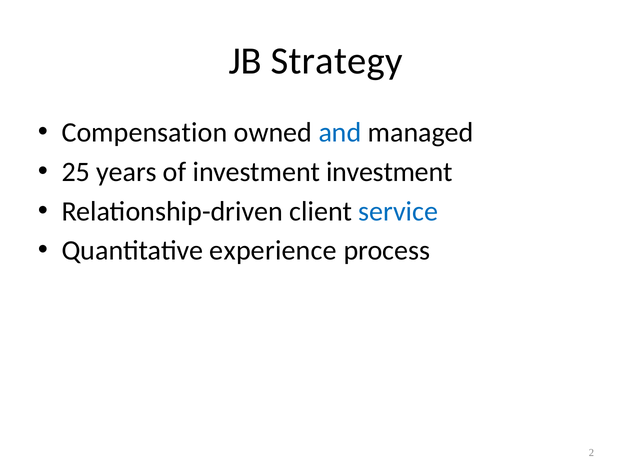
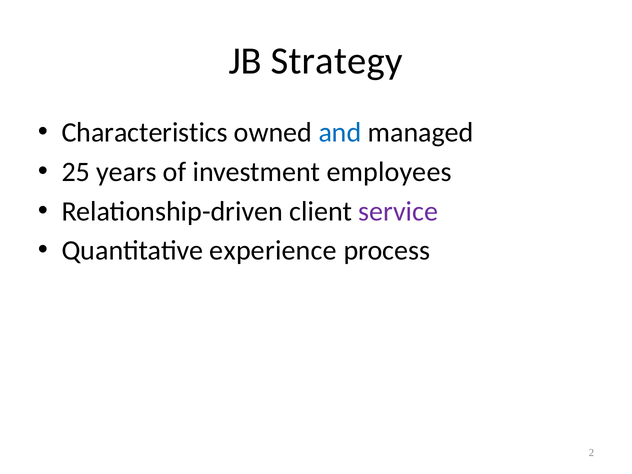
Compensation: Compensation -> Characteristics
investment investment: investment -> employees
service colour: blue -> purple
